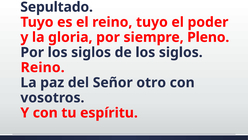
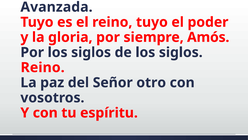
Sepultado: Sepultado -> Avanzada
Pleno: Pleno -> Amós
